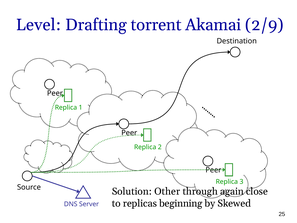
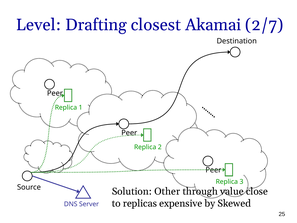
torrent: torrent -> closest
2/9: 2/9 -> 2/7
again: again -> value
beginning: beginning -> expensive
